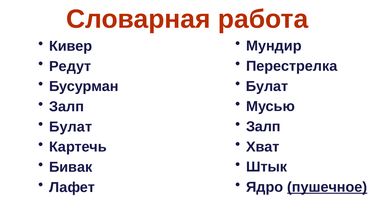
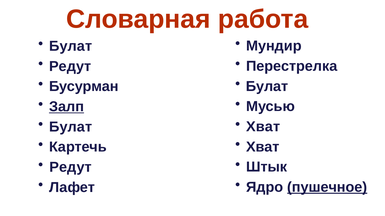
Кивер at (71, 46): Кивер -> Булат
Залп at (67, 107) underline: none -> present
Залп at (263, 127): Залп -> Хват
Бивак at (71, 168): Бивак -> Редут
